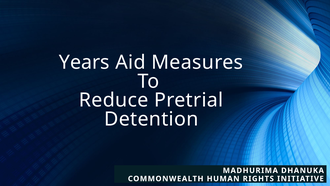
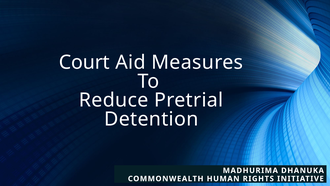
Years: Years -> Court
